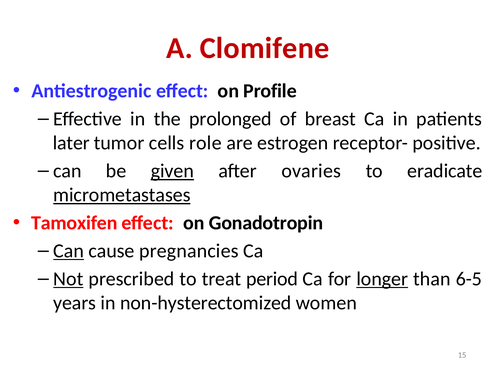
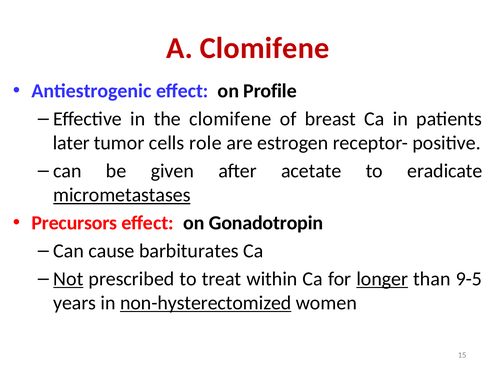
the prolonged: prolonged -> clomifene
given underline: present -> none
ovaries: ovaries -> acetate
Tamoxifen: Tamoxifen -> Precursors
Can at (69, 251) underline: present -> none
pregnancies: pregnancies -> barbiturates
period: period -> within
6-5: 6-5 -> 9-5
non-hysterectomized underline: none -> present
